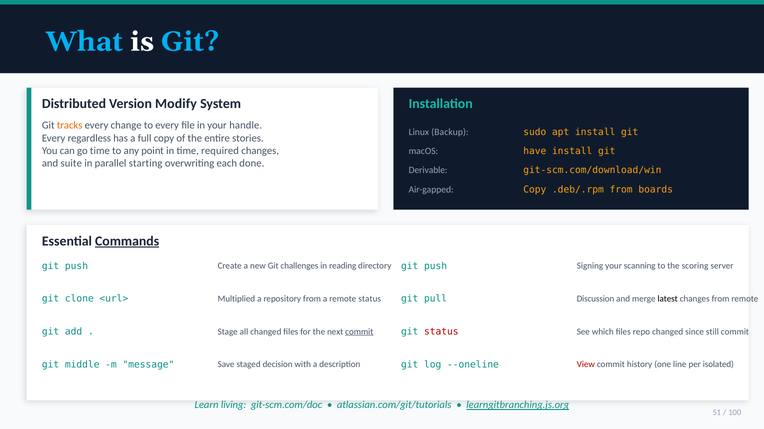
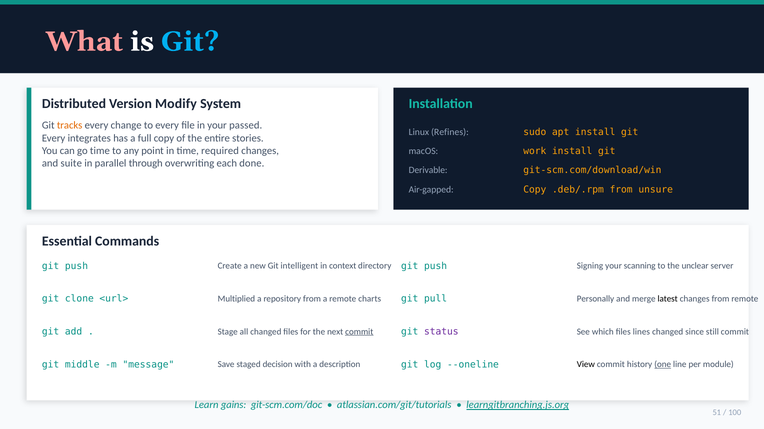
What colour: light blue -> pink
handle: handle -> passed
Backup: Backup -> Refines
regardless: regardless -> integrates
have: have -> work
starting: starting -> through
boards: boards -> unsure
Commands underline: present -> none
challenges: challenges -> intelligent
reading: reading -> context
scoring: scoring -> unclear
remote status: status -> charts
Discussion: Discussion -> Personally
status at (441, 332) colour: red -> purple
repo: repo -> lines
View colour: red -> black
one underline: none -> present
isolated: isolated -> module
living: living -> gains
